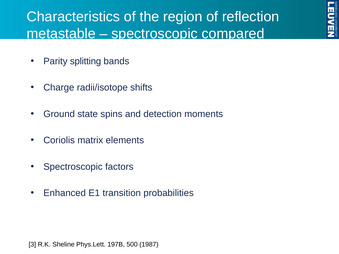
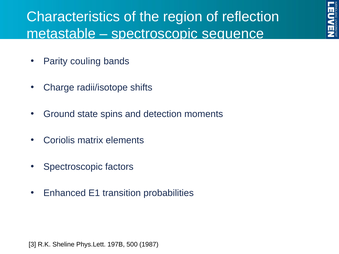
compared: compared -> sequence
splitting: splitting -> couling
